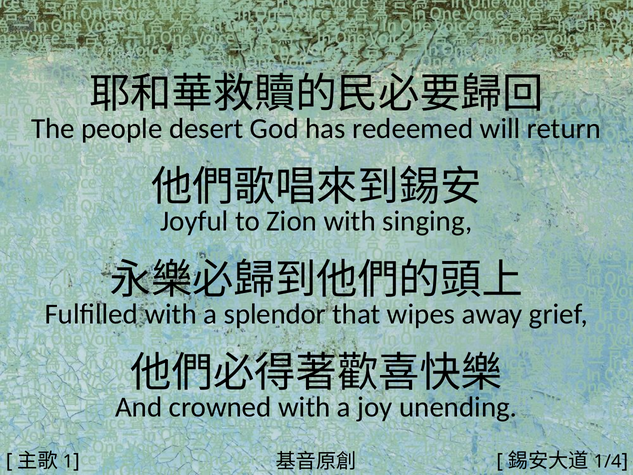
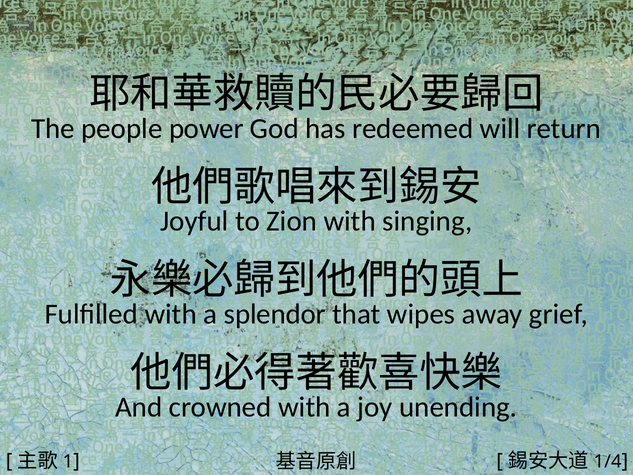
desert: desert -> power
